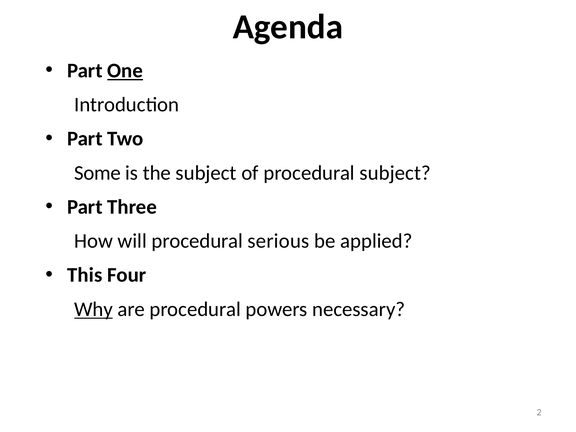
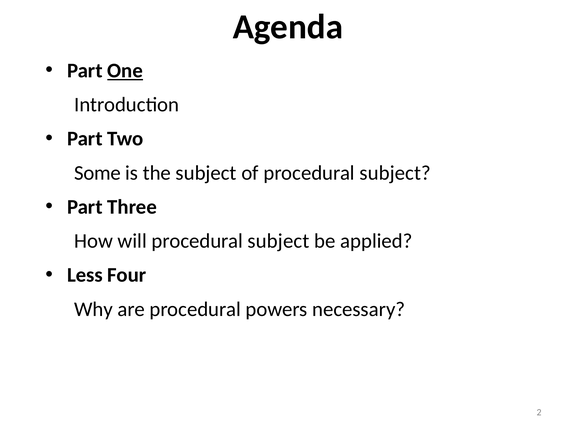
will procedural serious: serious -> subject
This: This -> Less
Why underline: present -> none
